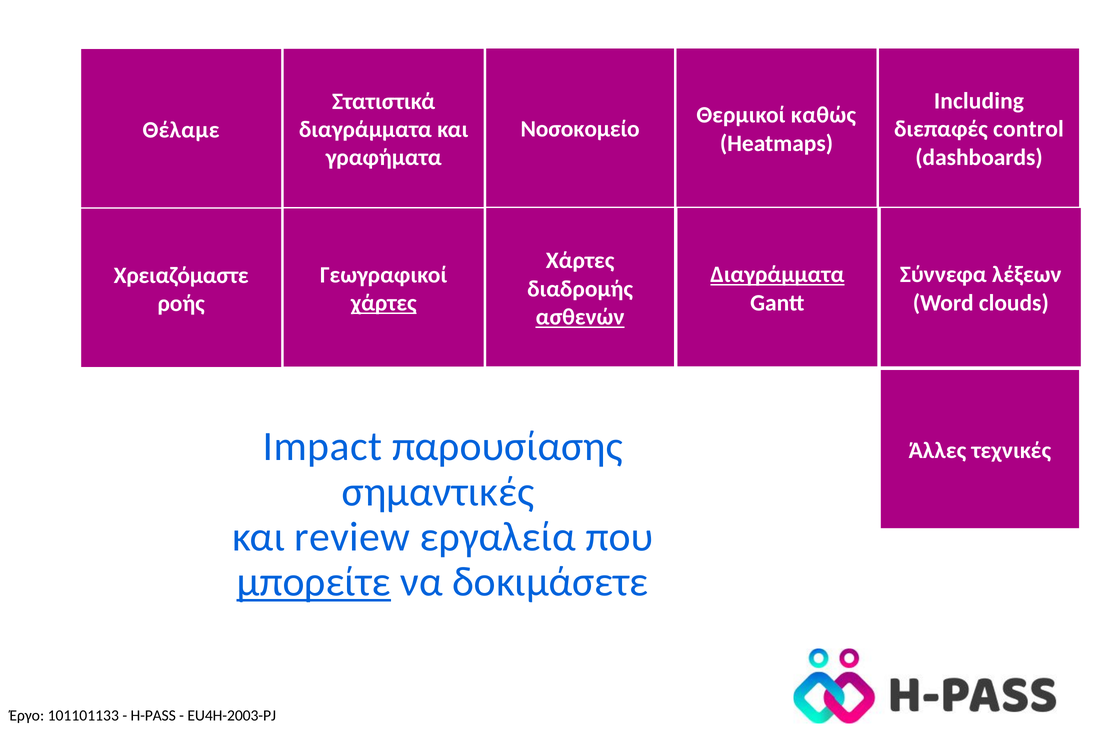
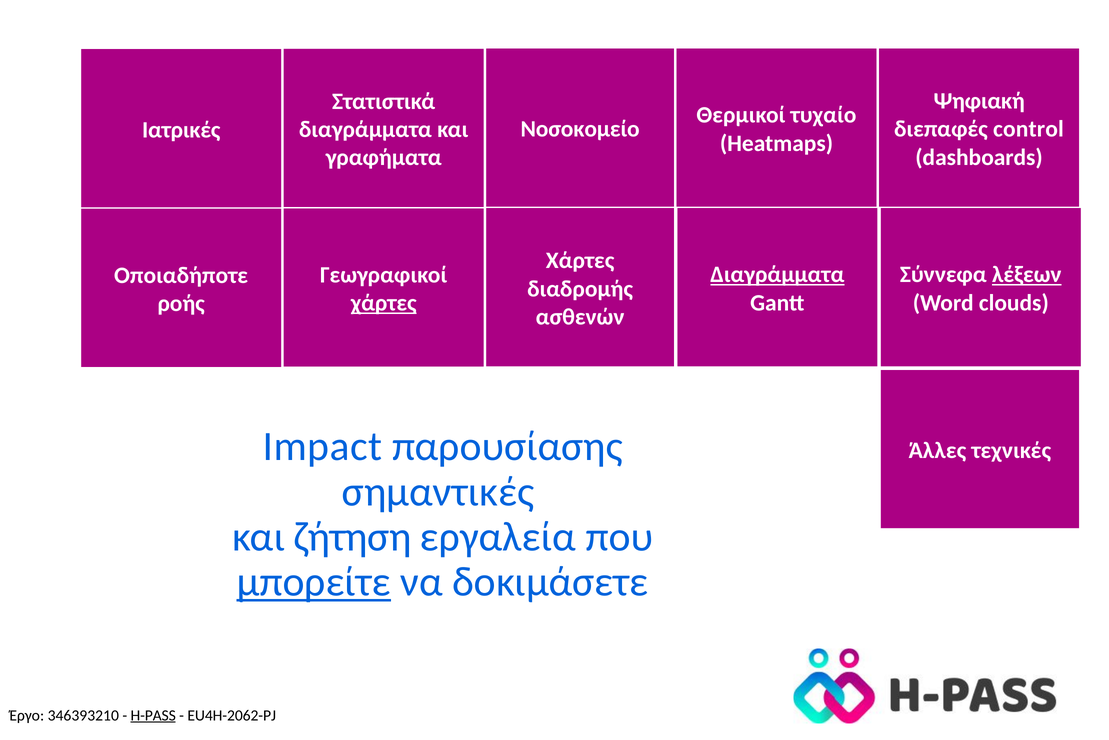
Including: Including -> Ψηφιακή
καθώς: καθώς -> τυχαίο
Θέλαμε: Θέλαμε -> Ιατρικές
λέξεων underline: none -> present
Χρειαζόμαστε: Χρειαζόμαστε -> Οποιαδήποτε
ασθενών underline: present -> none
review: review -> ζήτηση
101101133: 101101133 -> 346393210
H-PASS underline: none -> present
EU4H-2003-PJ: EU4H-2003-PJ -> EU4H-2062-PJ
